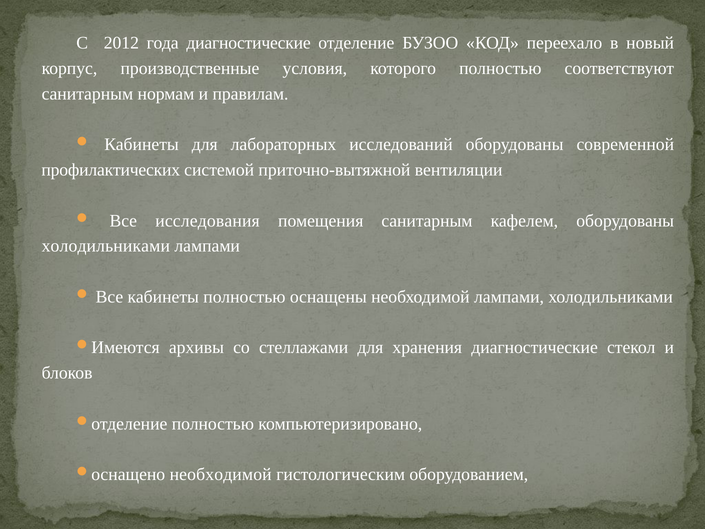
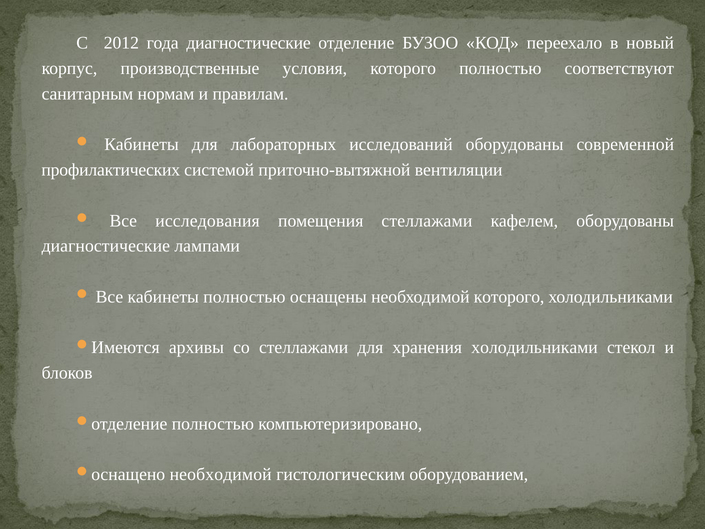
помещения санитарным: санитарным -> стеллажами
холодильниками at (106, 246): холодильниками -> диагностические
необходимой лампами: лампами -> которого
хранения диагностические: диагностические -> холодильниками
